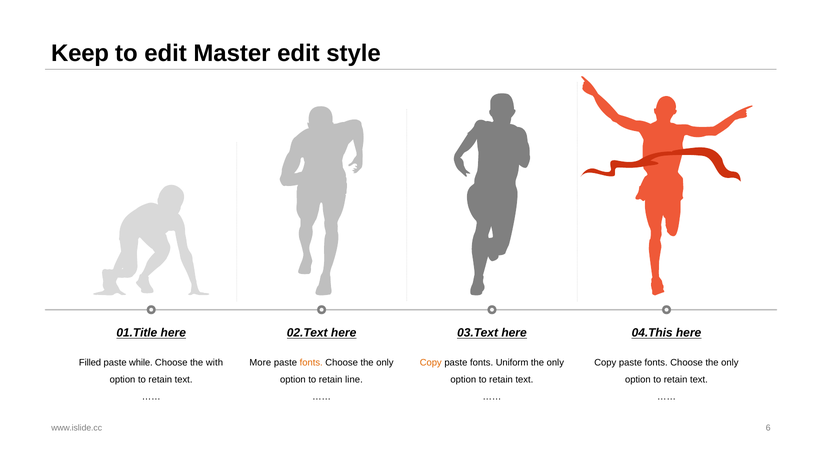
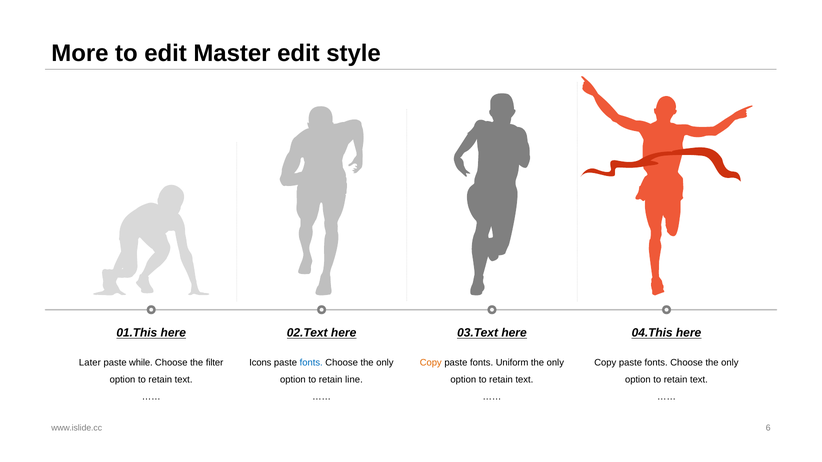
Keep: Keep -> More
01.Title: 01.Title -> 01.This
Filled: Filled -> Later
with: with -> filter
More: More -> Icons
fonts at (311, 363) colour: orange -> blue
